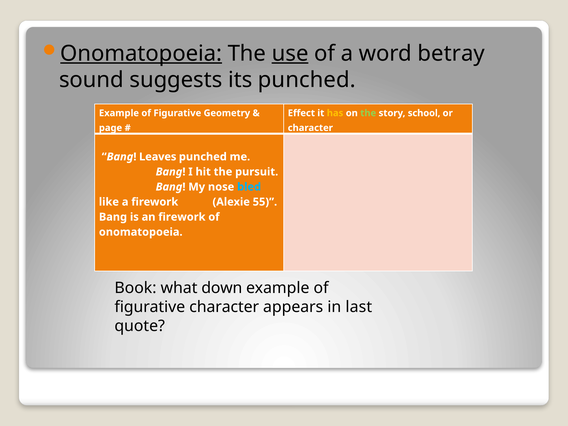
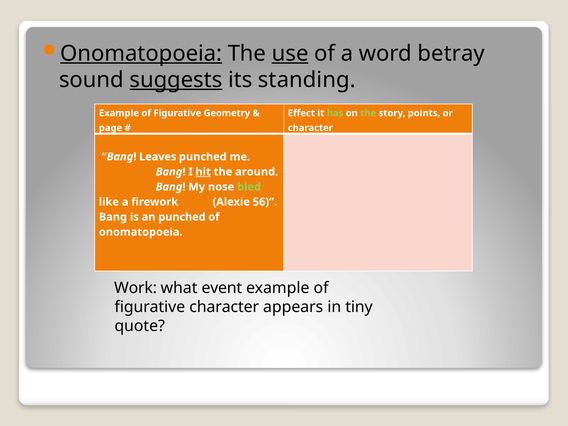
suggests underline: none -> present
its punched: punched -> standing
has colour: yellow -> light green
school: school -> points
hit underline: none -> present
pursuit: pursuit -> around
bled colour: light blue -> light green
55: 55 -> 56
an firework: firework -> punched
Book: Book -> Work
down: down -> event
last: last -> tiny
